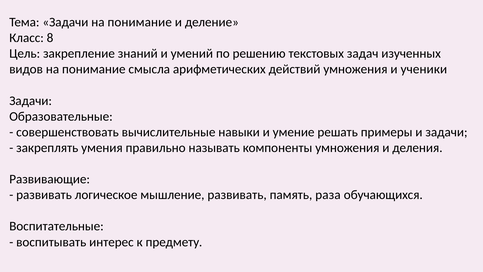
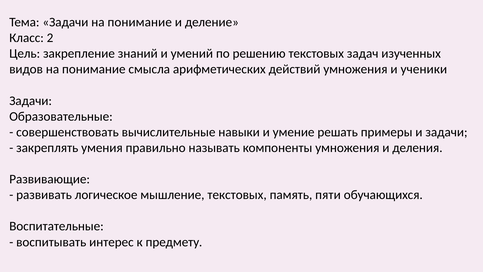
8: 8 -> 2
мышление развивать: развивать -> текстовых
раза: раза -> пяти
